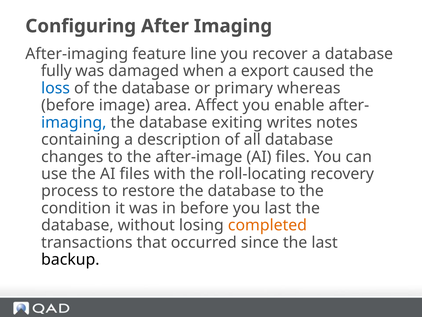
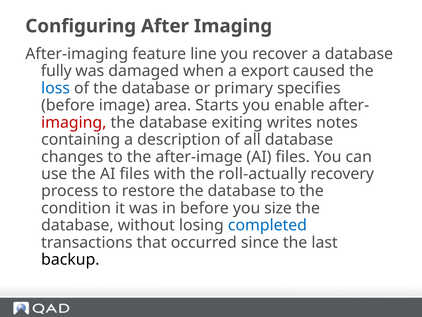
whereas: whereas -> specifies
Affect: Affect -> Starts
imaging at (74, 122) colour: blue -> red
roll-locating: roll-locating -> roll-actually
you last: last -> size
completed colour: orange -> blue
